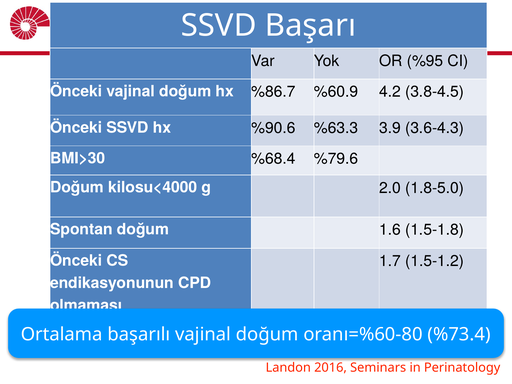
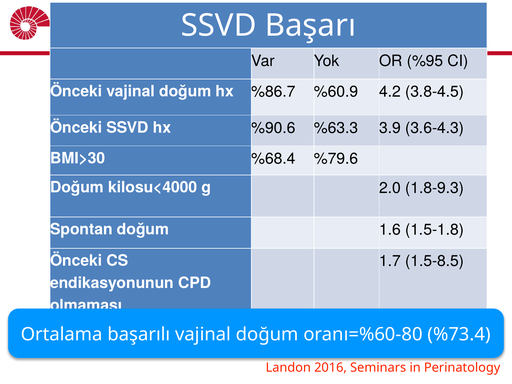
1.8-5.0: 1.8-5.0 -> 1.8-9.3
1.5-1.2: 1.5-1.2 -> 1.5-8.5
